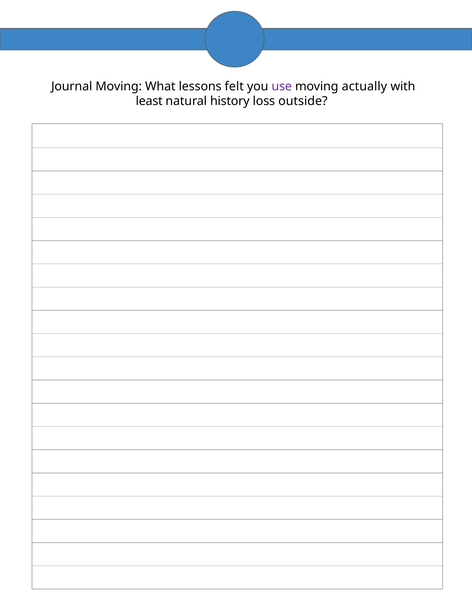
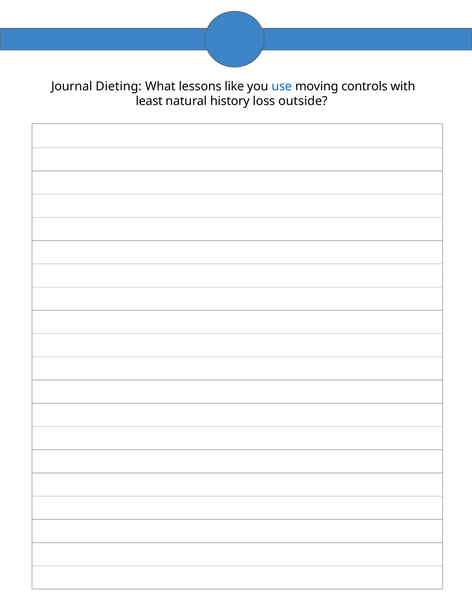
Journal Moving: Moving -> Dieting
felt: felt -> like
use colour: purple -> blue
actually: actually -> controls
